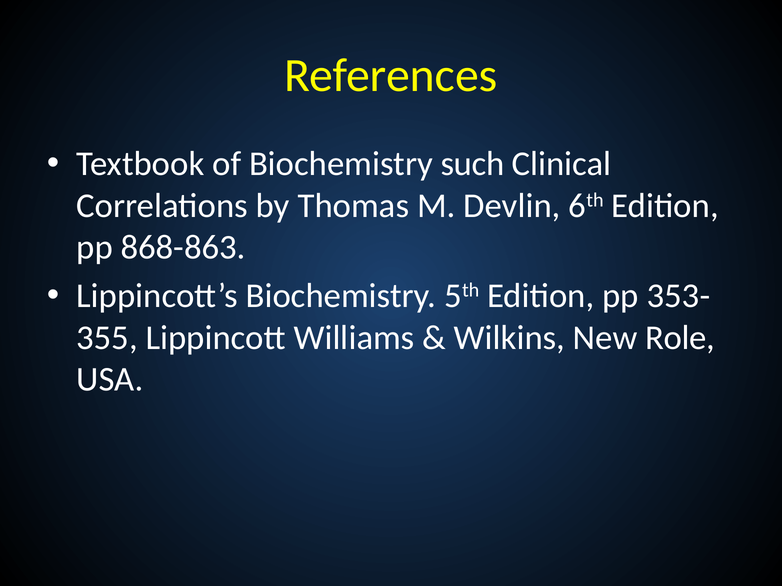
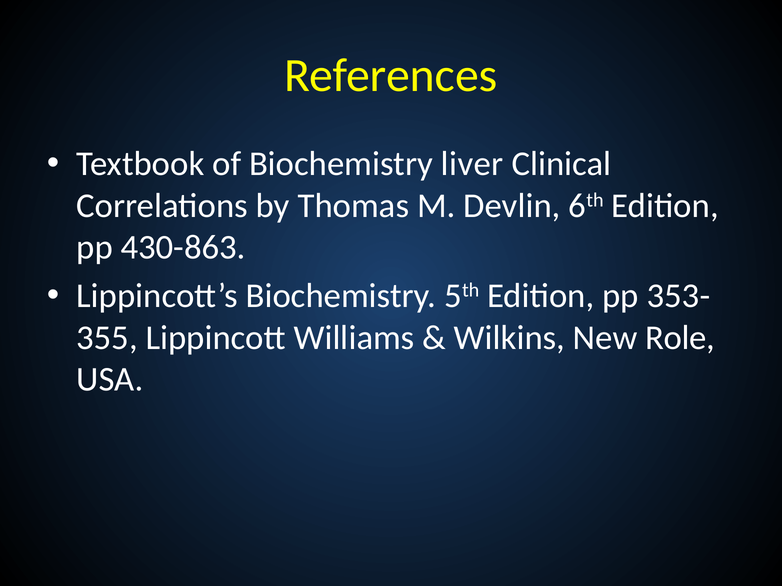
such: such -> liver
868-863: 868-863 -> 430-863
